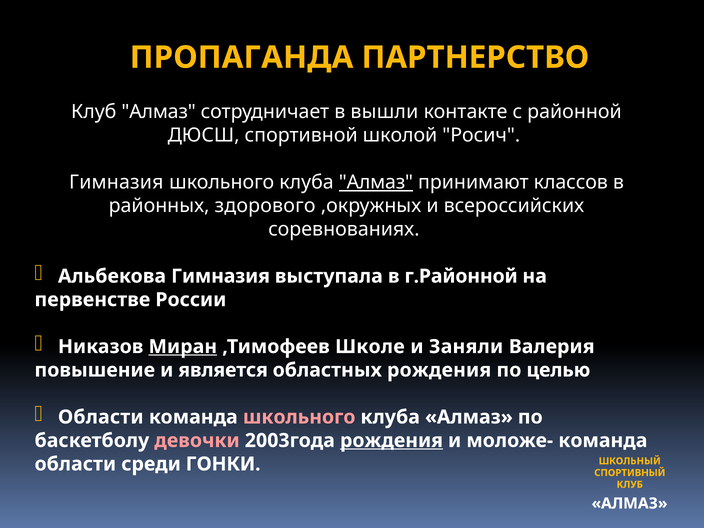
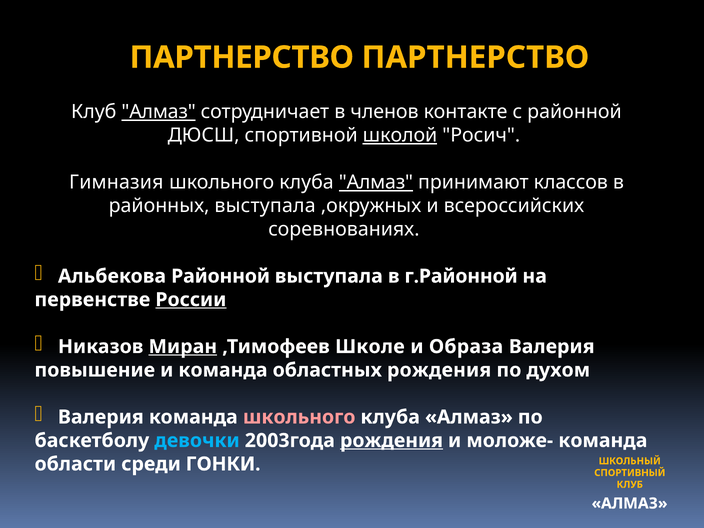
ПРОПАГАНДА at (242, 57): ПРОПАГАНДА -> ПАРТНЕРСТВО
Алмаз at (159, 112) underline: none -> present
вышли: вышли -> членов
школой underline: none -> present
районных здорового: здорового -> выступала
Альбекова Гимназия: Гимназия -> Районной
России underline: none -> present
Заняли: Заняли -> Образа
и является: является -> команда
целью: целью -> духом
Области at (101, 417): Области -> Валерия
девочки colour: pink -> light blue
